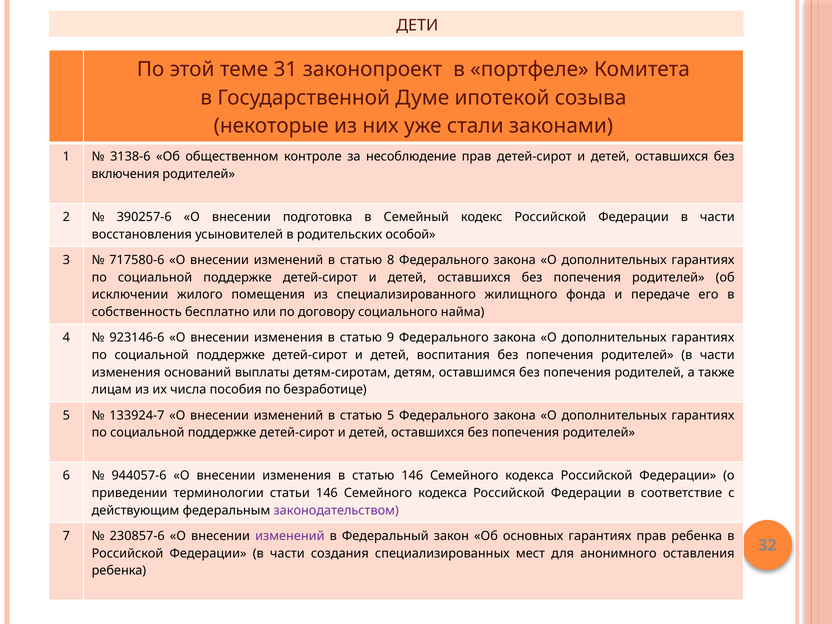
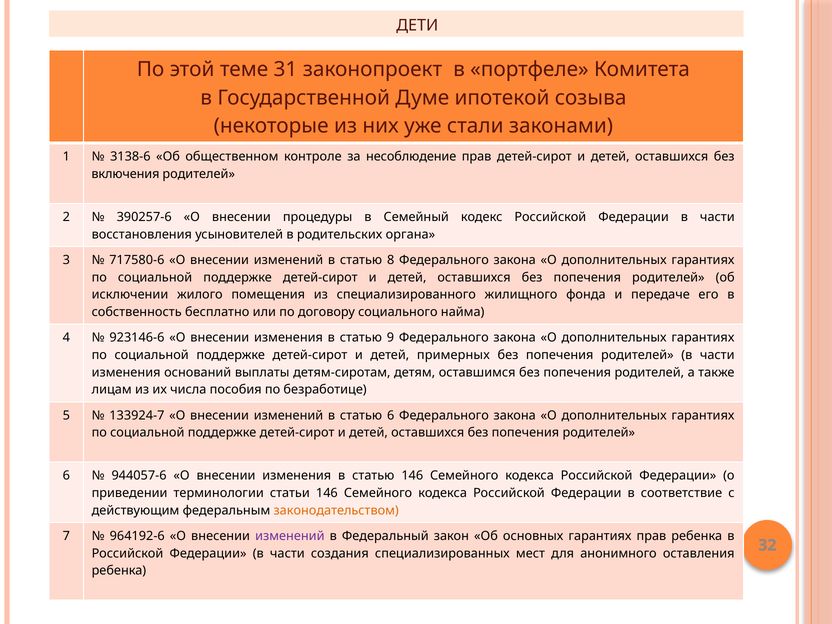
подготовка: подготовка -> процедуры
особой: особой -> органа
воспитания: воспитания -> примерных
статью 5: 5 -> 6
законодательством colour: purple -> orange
230857-6: 230857-6 -> 964192-6
